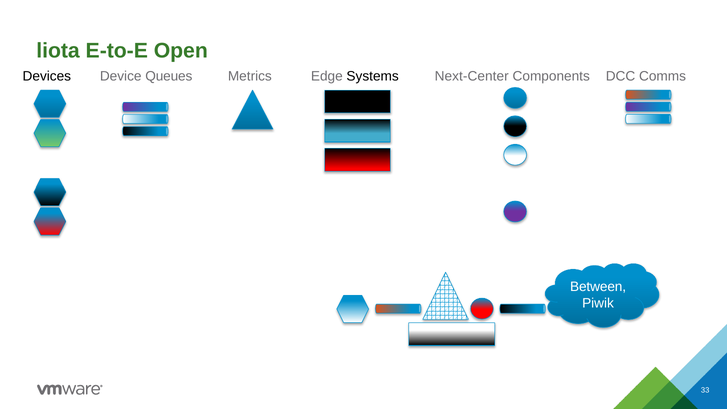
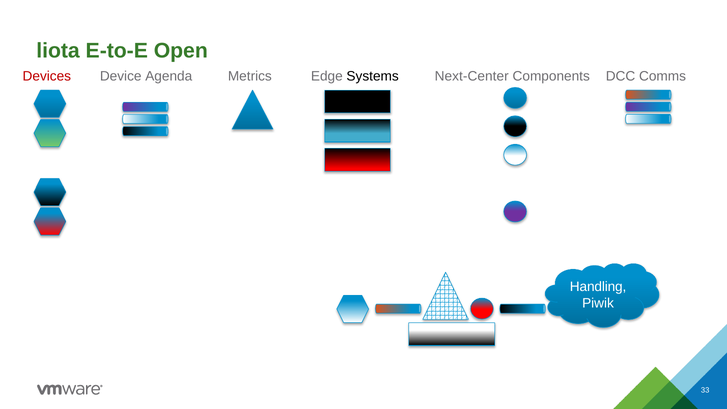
Devices colour: black -> red
Queues: Queues -> Agenda
Between: Between -> Handling
